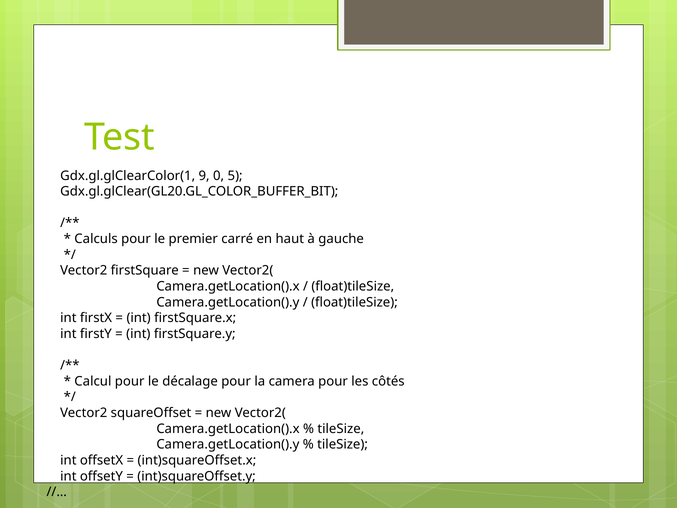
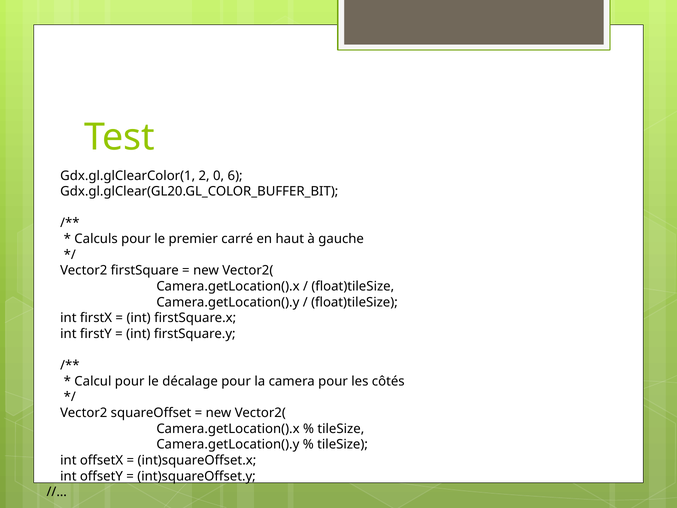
9: 9 -> 2
5: 5 -> 6
